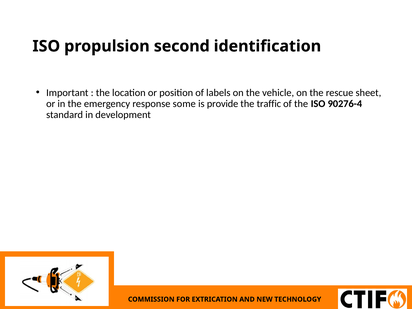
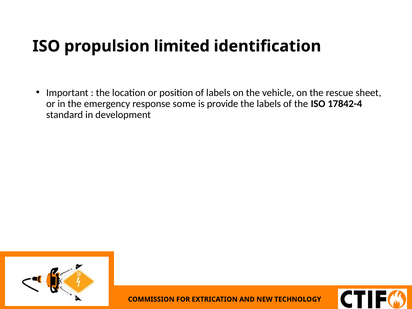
second: second -> limited
the traffic: traffic -> labels
90276-4: 90276-4 -> 17842-4
